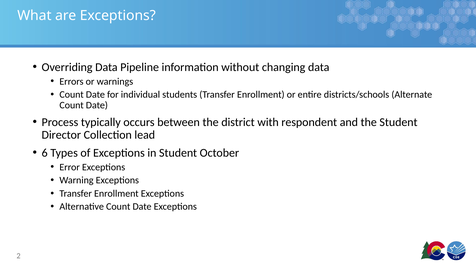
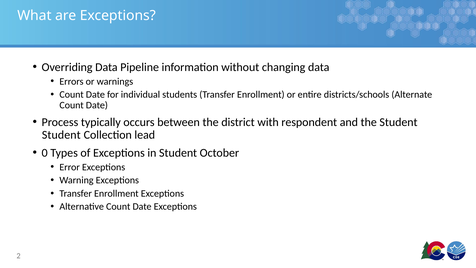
Director at (61, 135): Director -> Student
6: 6 -> 0
